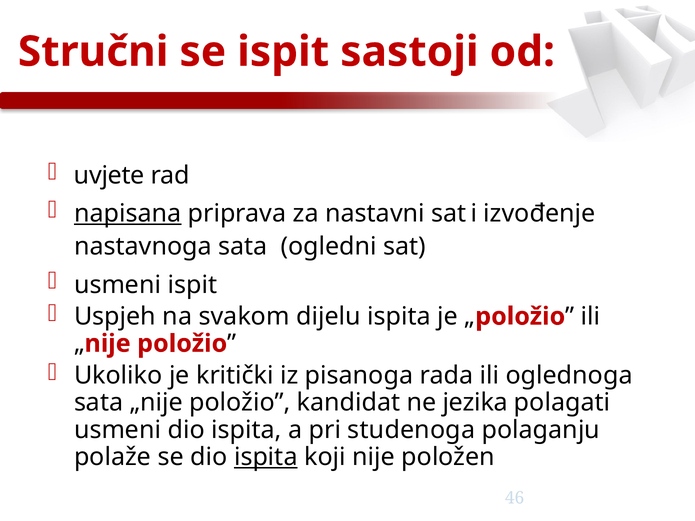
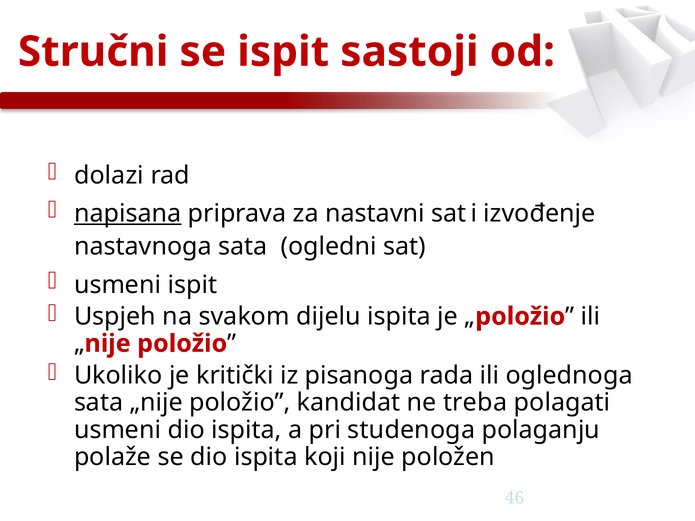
uvjete: uvjete -> dolazi
jezika: jezika -> treba
ispita at (266, 457) underline: present -> none
